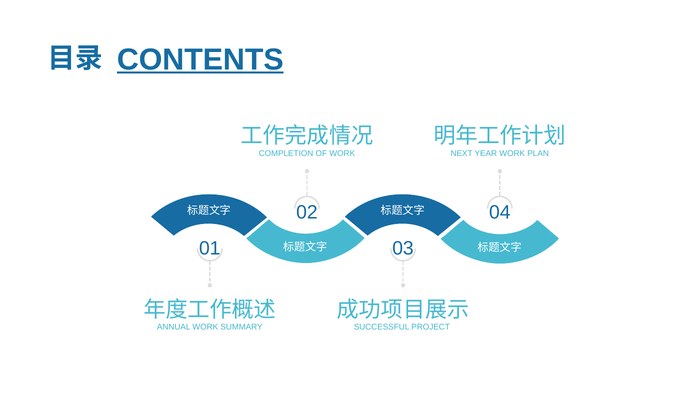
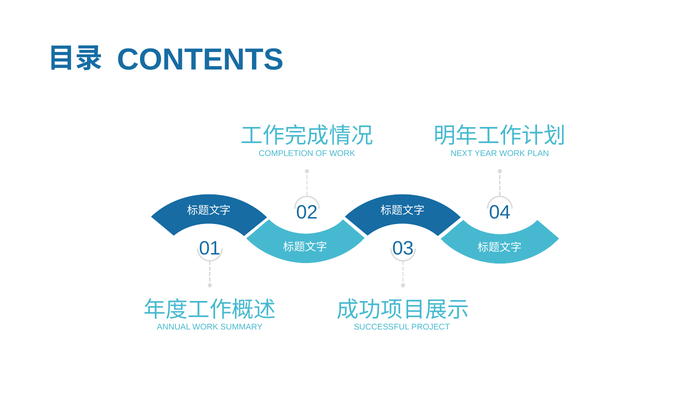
CONTENTS underline: present -> none
